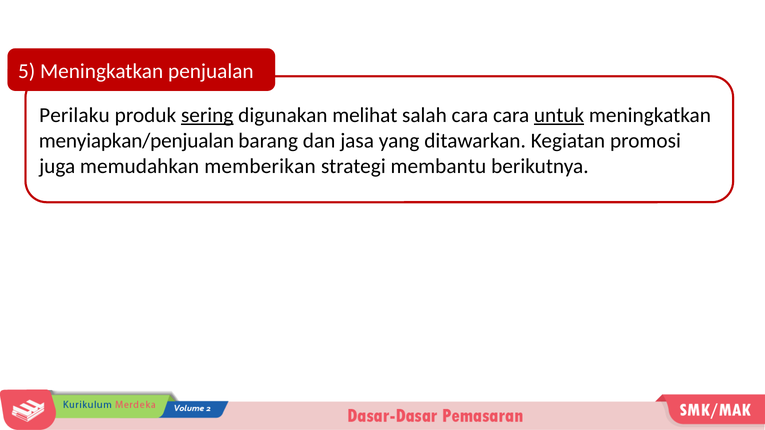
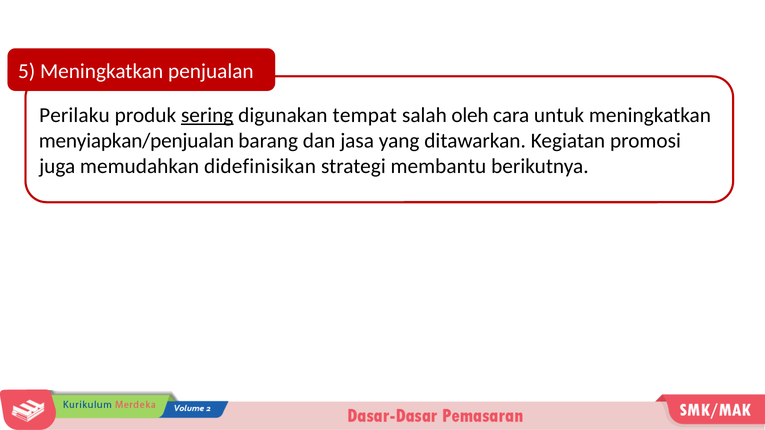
melihat: melihat -> tempat
salah cara: cara -> oleh
untuk underline: present -> none
memberikan: memberikan -> didefinisikan
